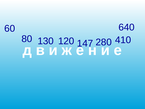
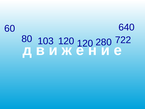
130: 130 -> 103
120 147: 147 -> 120
410: 410 -> 722
